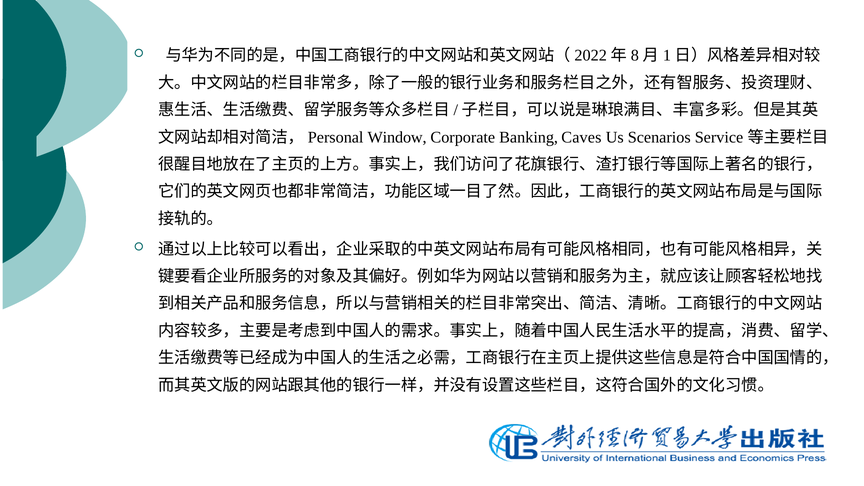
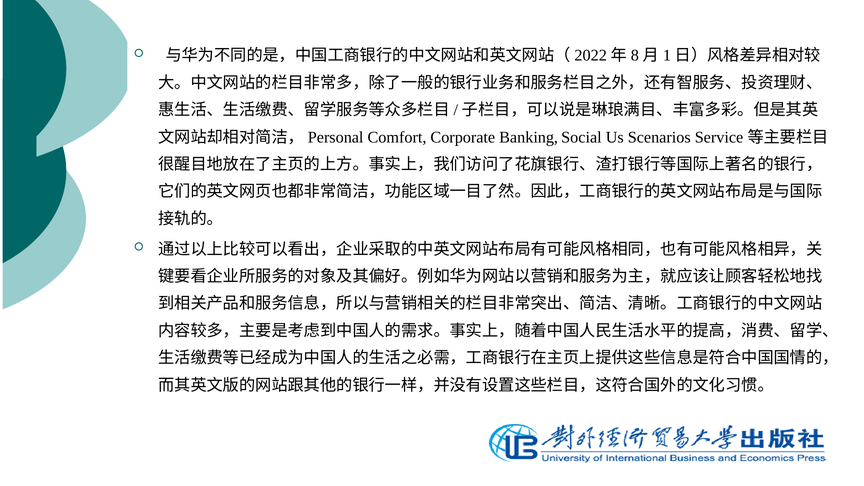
Window: Window -> Comfort
Caves: Caves -> Social
